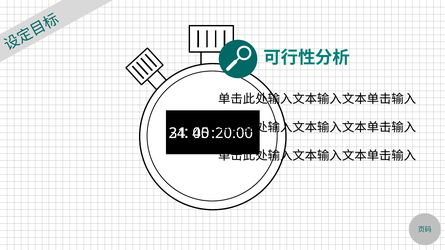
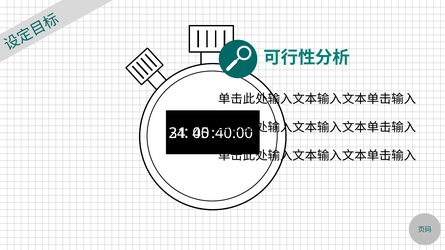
:20:00: :20:00 -> :40:00
